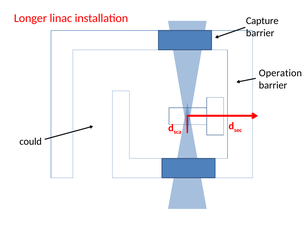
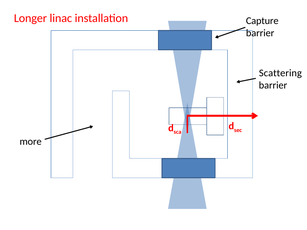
Operation: Operation -> Scattering
could: could -> more
